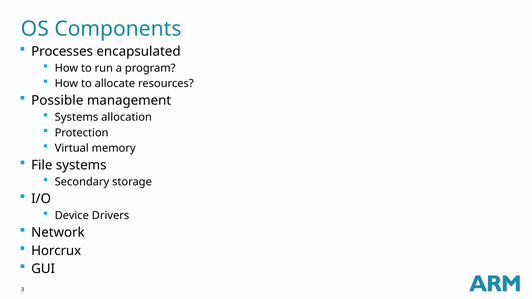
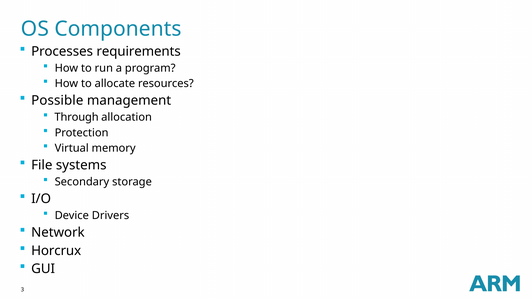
encapsulated: encapsulated -> requirements
Systems at (76, 117): Systems -> Through
